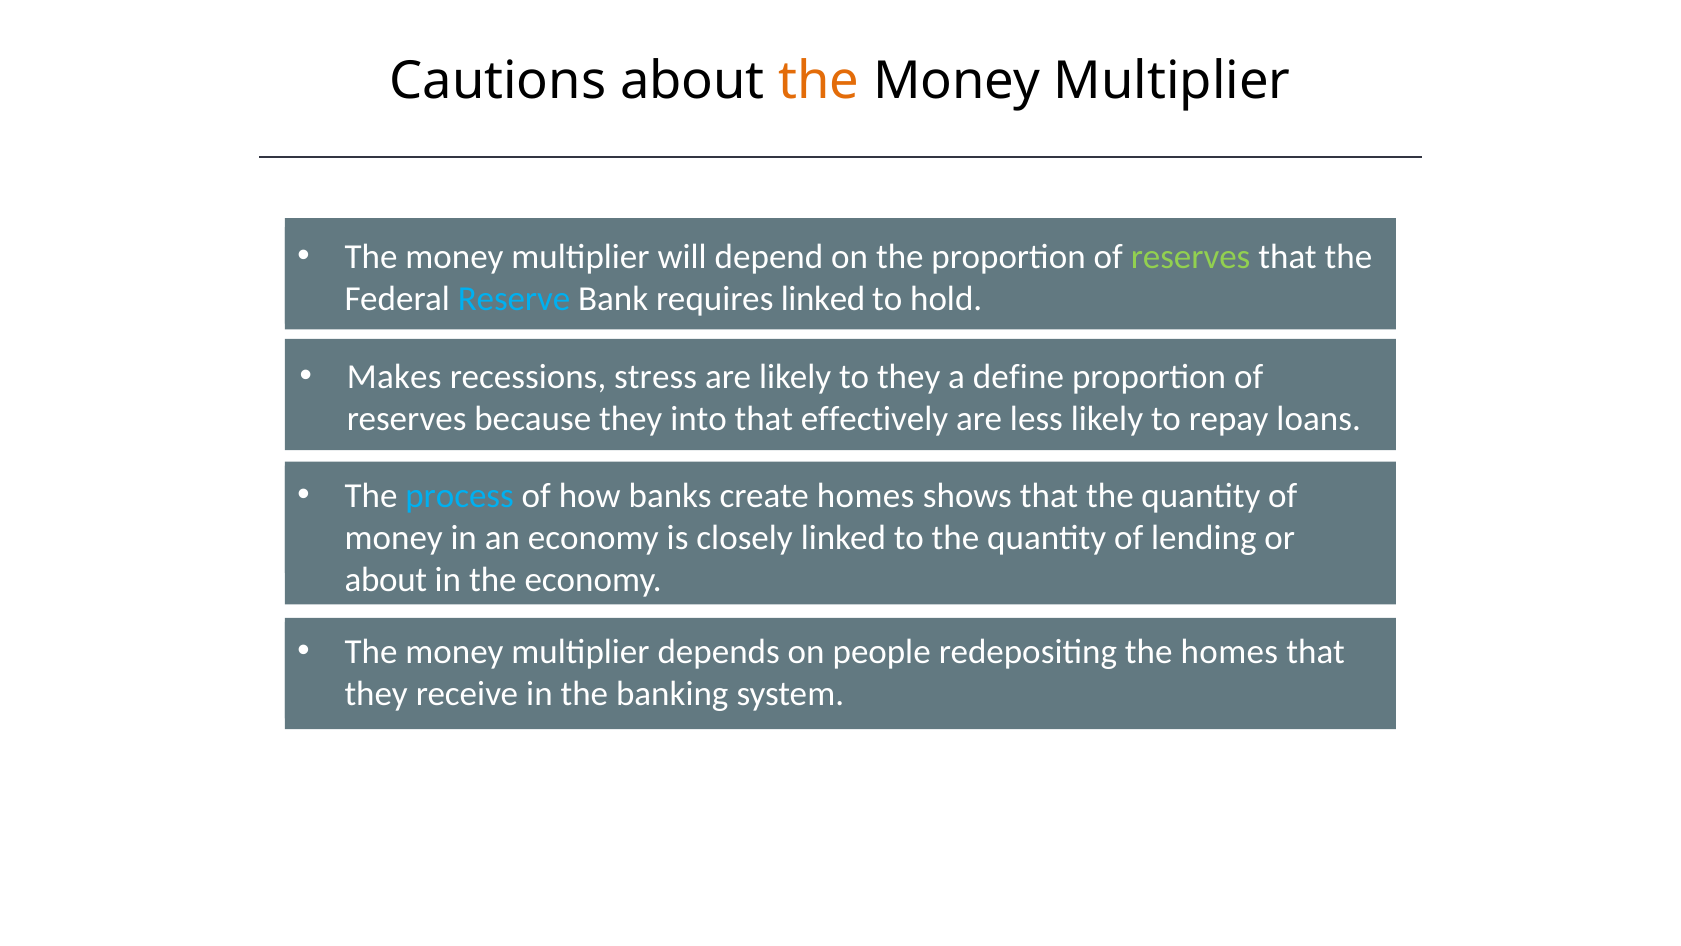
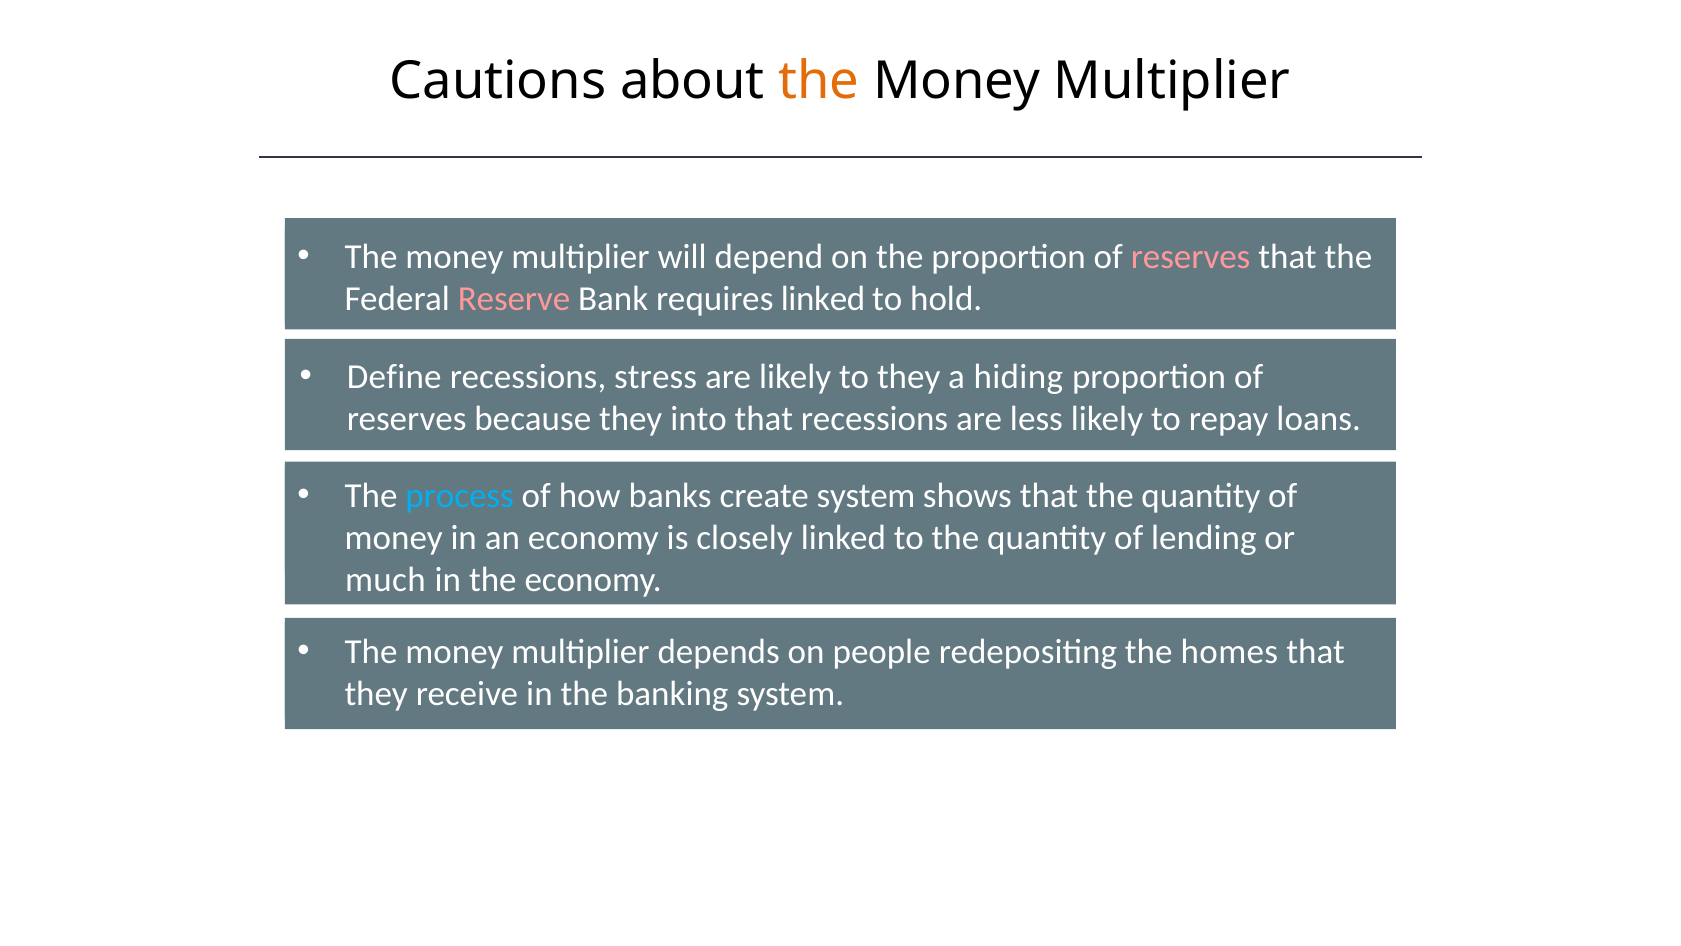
reserves at (1191, 257) colour: light green -> pink
Reserve colour: light blue -> pink
Makes: Makes -> Define
define: define -> hiding
that effectively: effectively -> recessions
create homes: homes -> system
about at (386, 579): about -> much
